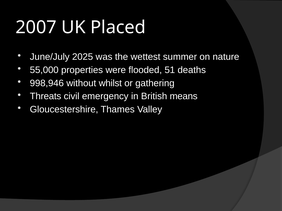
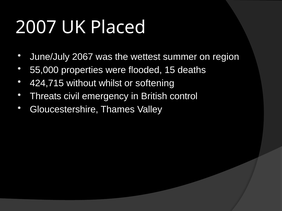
2025: 2025 -> 2067
nature: nature -> region
51: 51 -> 15
998,946: 998,946 -> 424,715
gathering: gathering -> softening
means: means -> control
